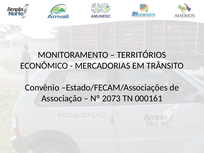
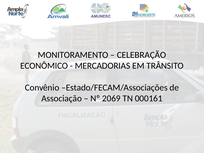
TERRITÓRIOS: TERRITÓRIOS -> CELEBRAÇÃO
2073: 2073 -> 2069
